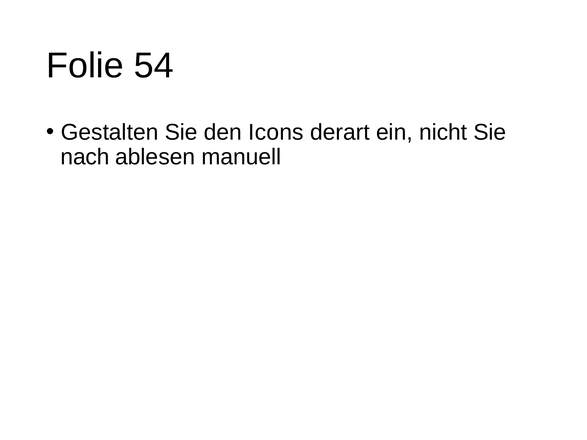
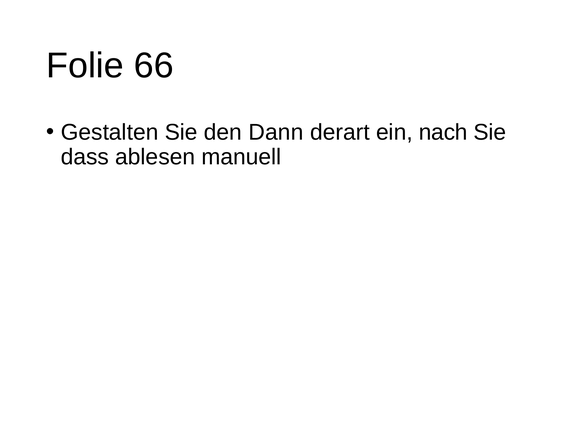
54: 54 -> 66
Icons: Icons -> Dann
nicht: nicht -> nach
nach: nach -> dass
